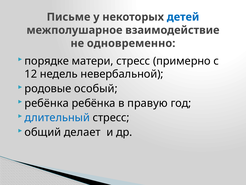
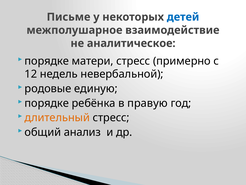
одновременно: одновременно -> аналитическое
особый: особый -> единую
ребёнка at (47, 103): ребёнка -> порядке
длительный colour: blue -> orange
делает: делает -> анализ
